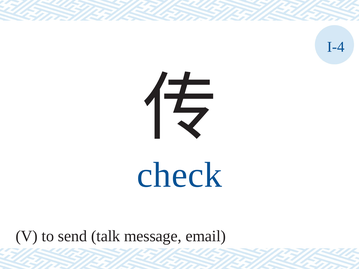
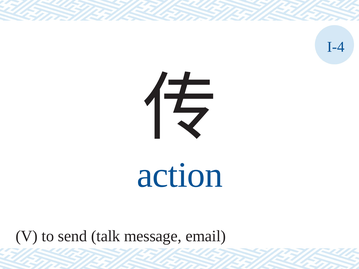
check: check -> action
